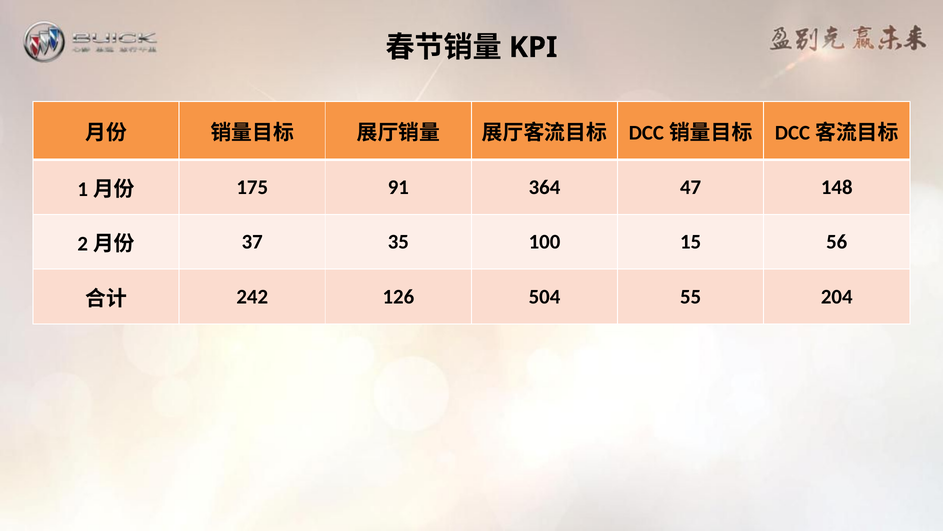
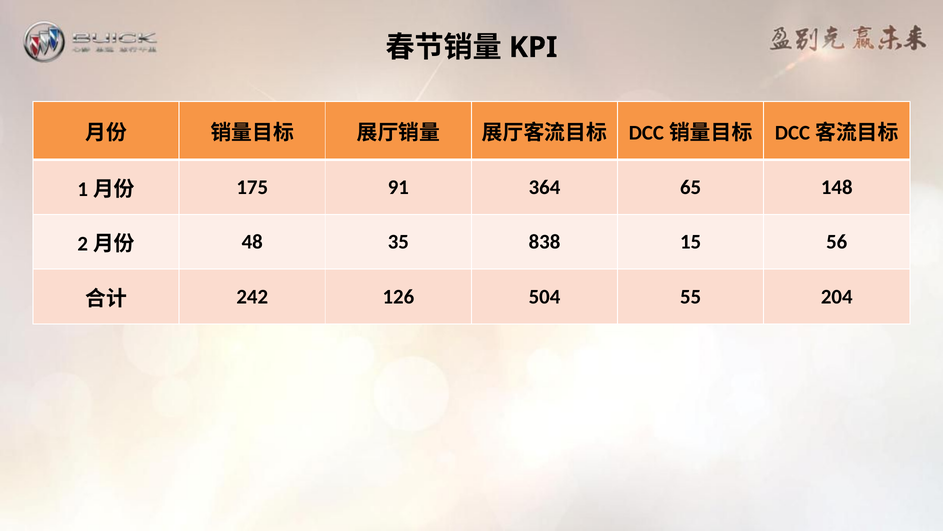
47: 47 -> 65
37: 37 -> 48
100: 100 -> 838
